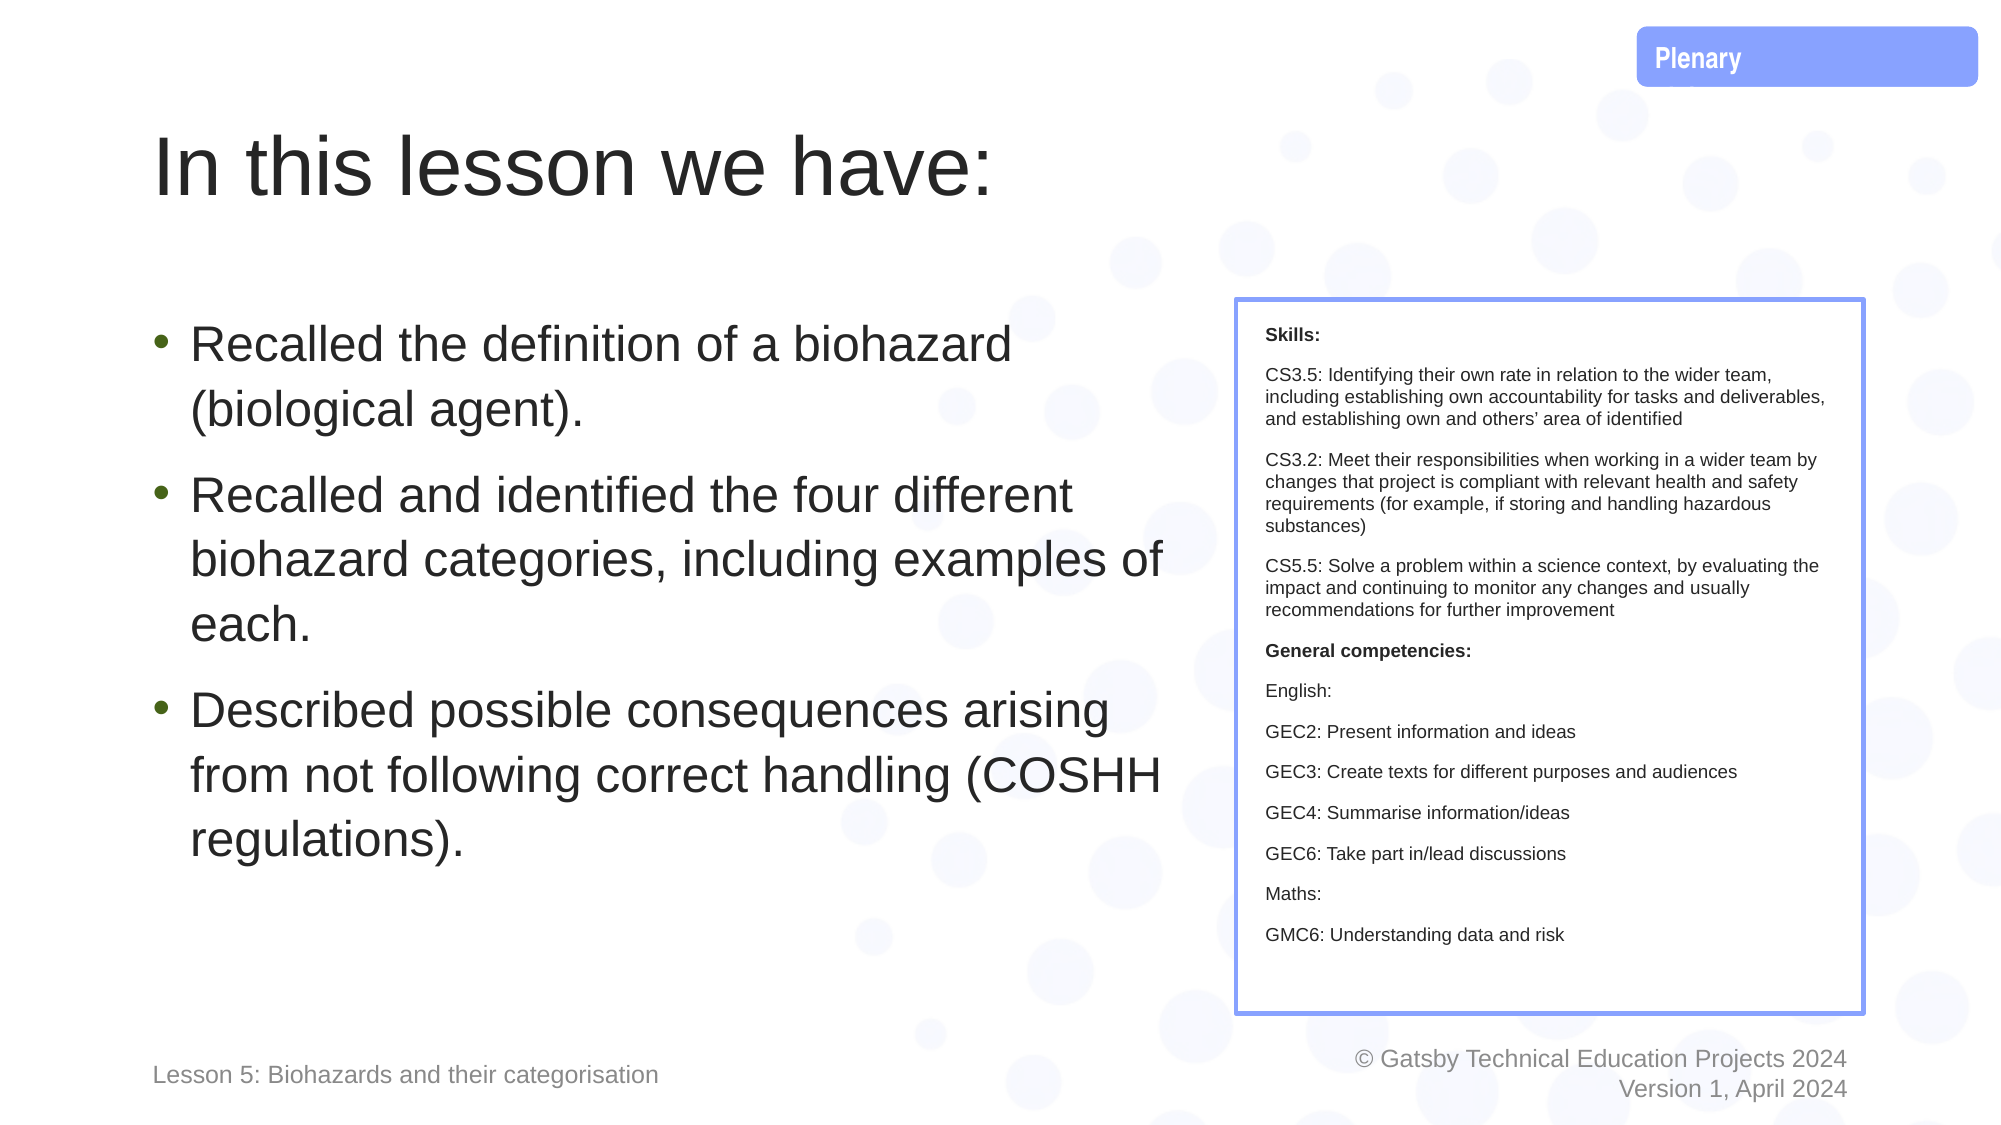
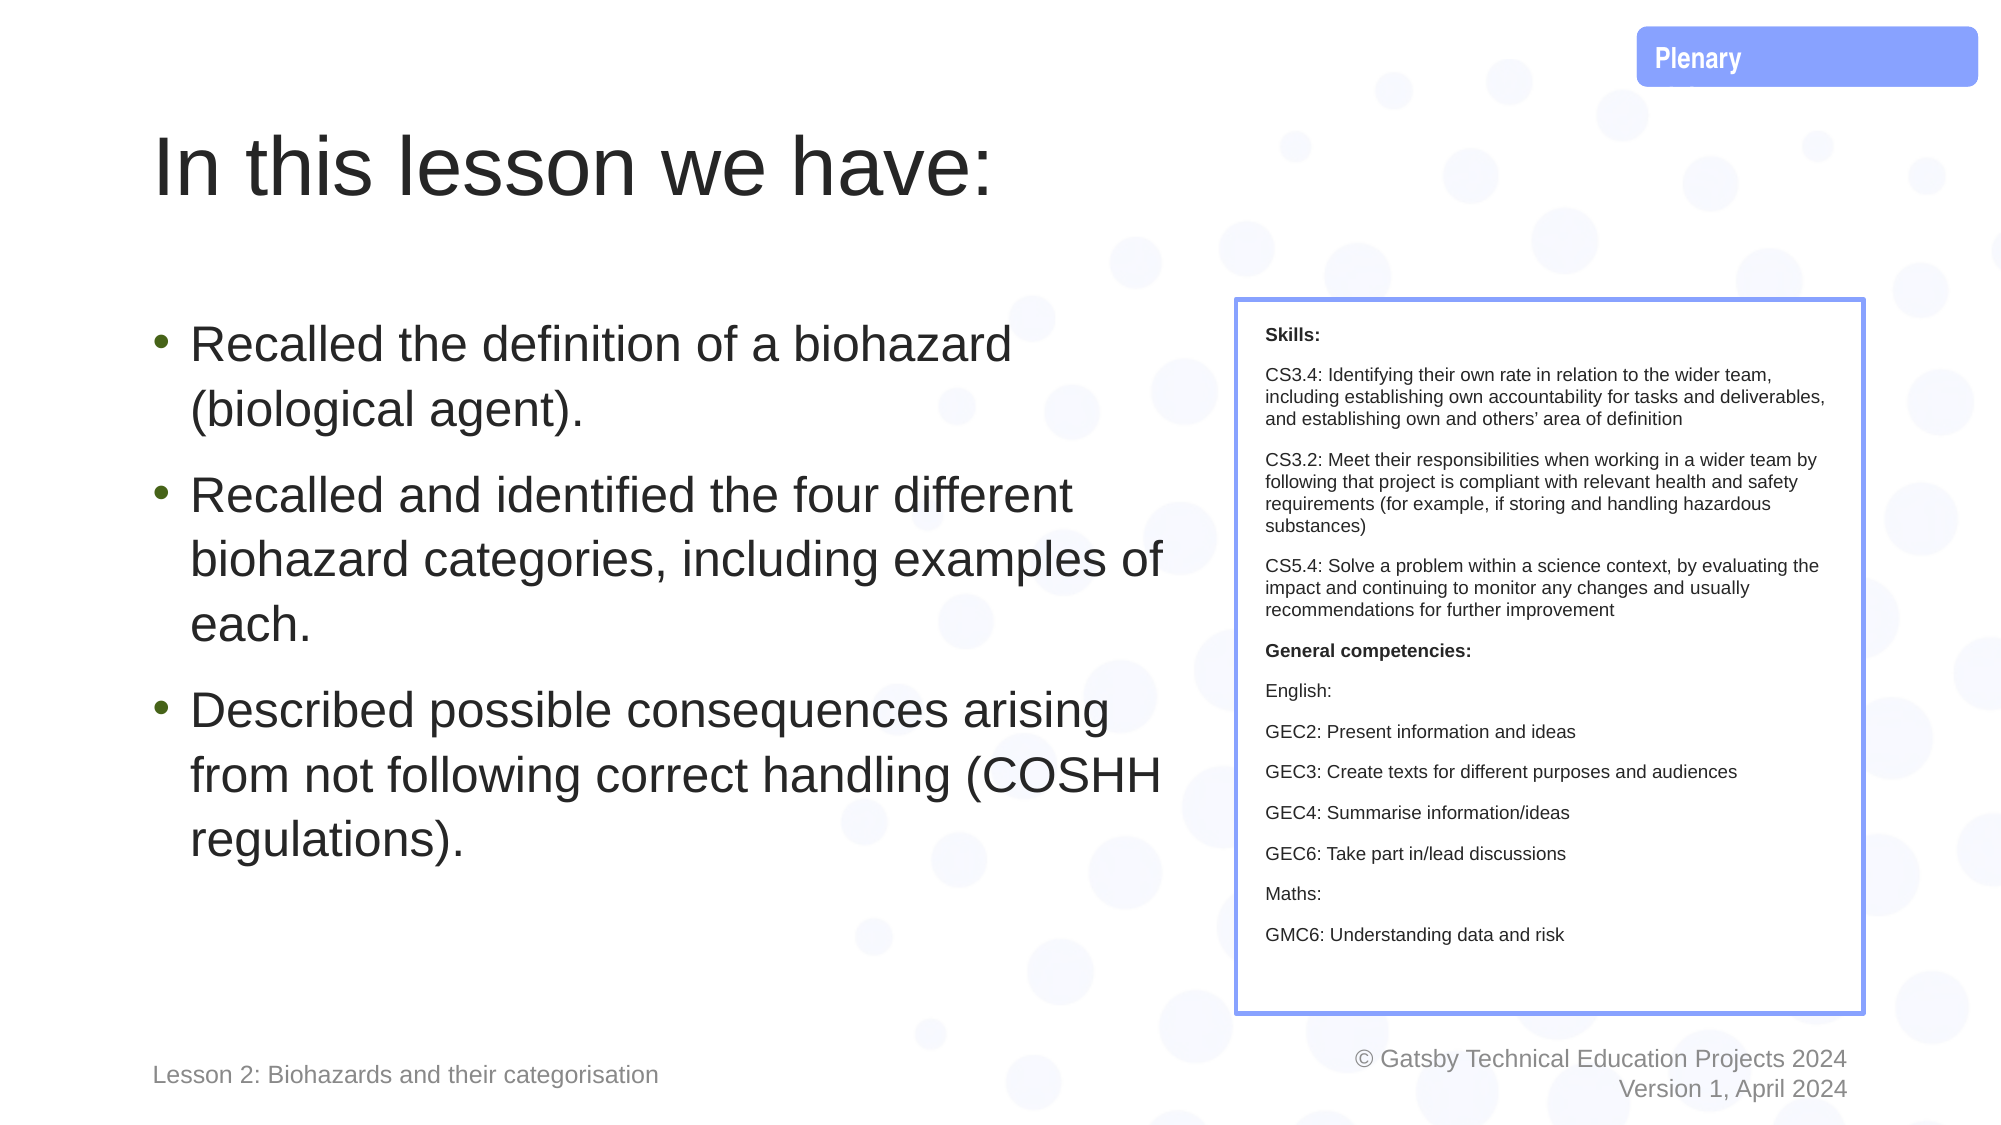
CS3.5: CS3.5 -> CS3.4
of identified: identified -> definition
changes at (1301, 482): changes -> following
CS5.5: CS5.5 -> CS5.4
5: 5 -> 2
